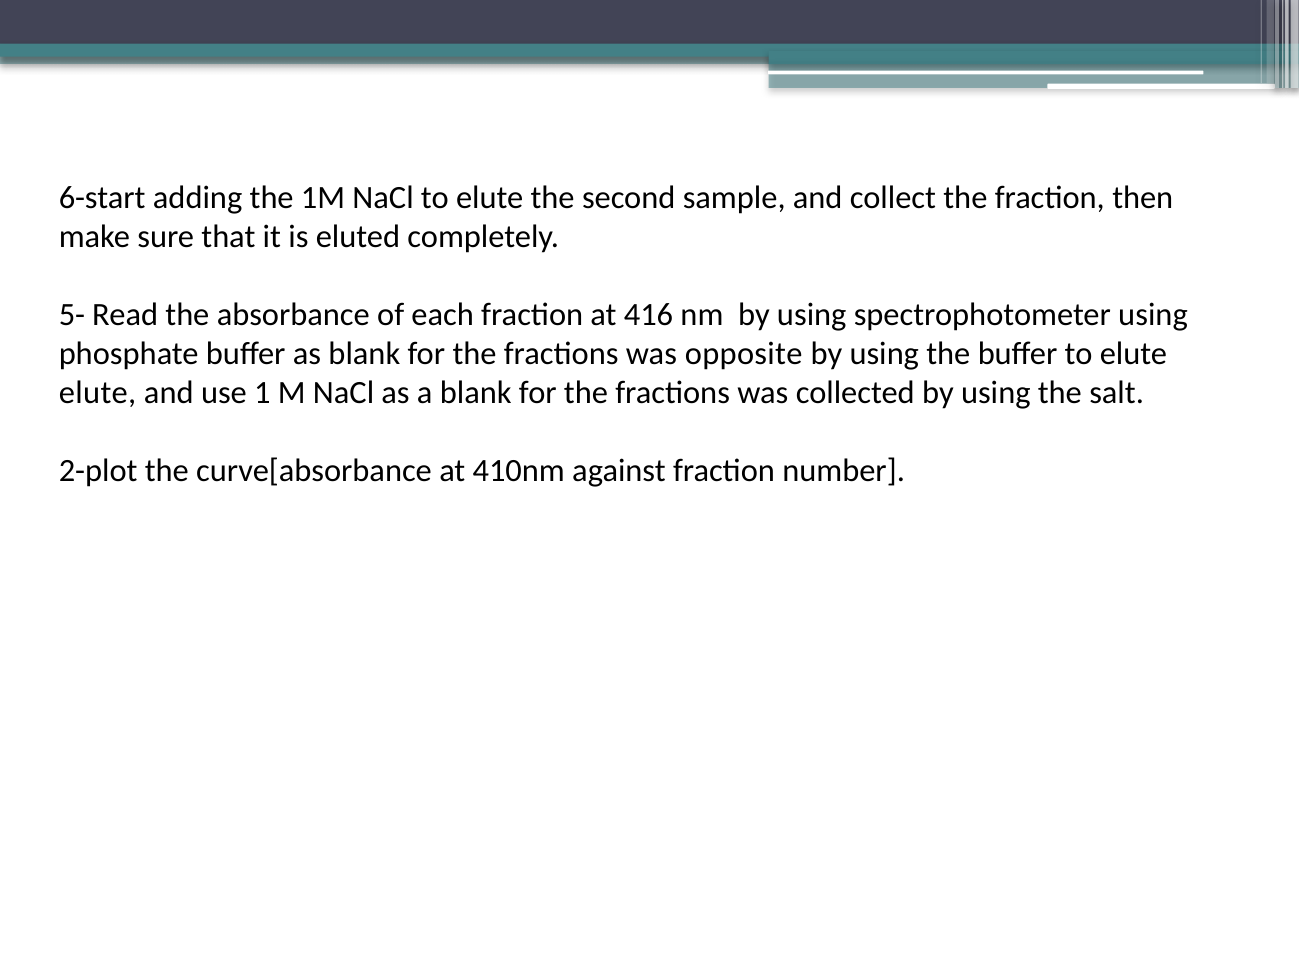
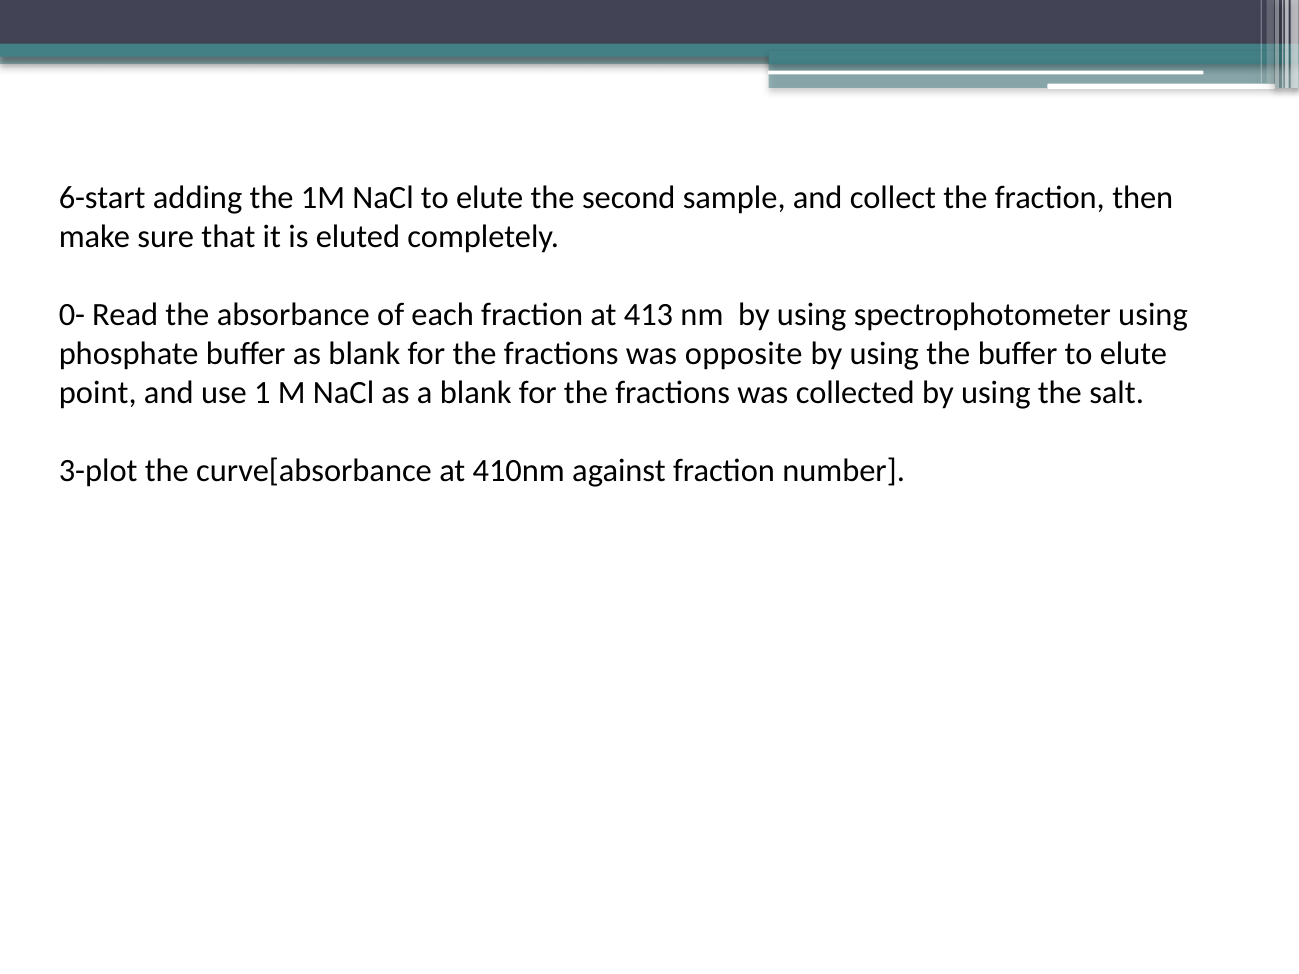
5-: 5- -> 0-
416: 416 -> 413
elute at (98, 393): elute -> point
2-plot: 2-plot -> 3-plot
